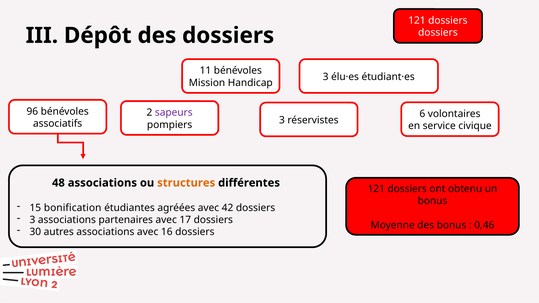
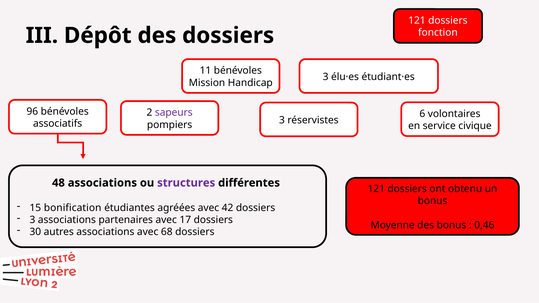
dossiers at (438, 33): dossiers -> fonction
structures colour: orange -> purple
16: 16 -> 68
